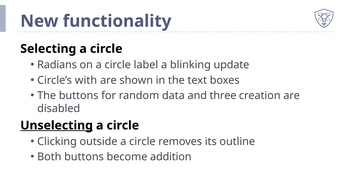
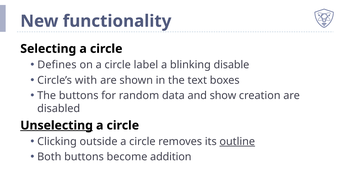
Radians: Radians -> Defines
update: update -> disable
three: three -> show
outline underline: none -> present
